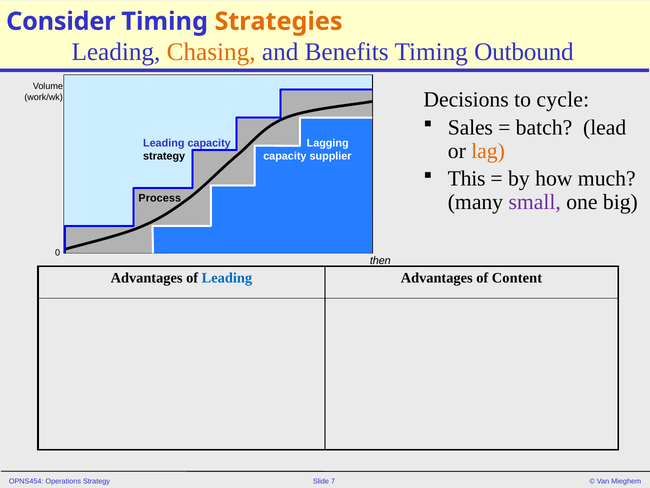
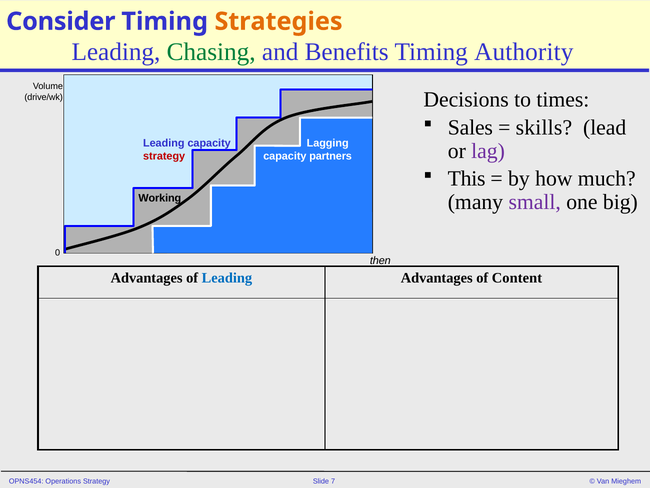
Chasing colour: orange -> green
Outbound: Outbound -> Authority
cycle: cycle -> times
work/wk: work/wk -> drive/wk
batch: batch -> skills
lag colour: orange -> purple
strategy at (164, 156) colour: black -> red
supplier: supplier -> partners
Process: Process -> Working
